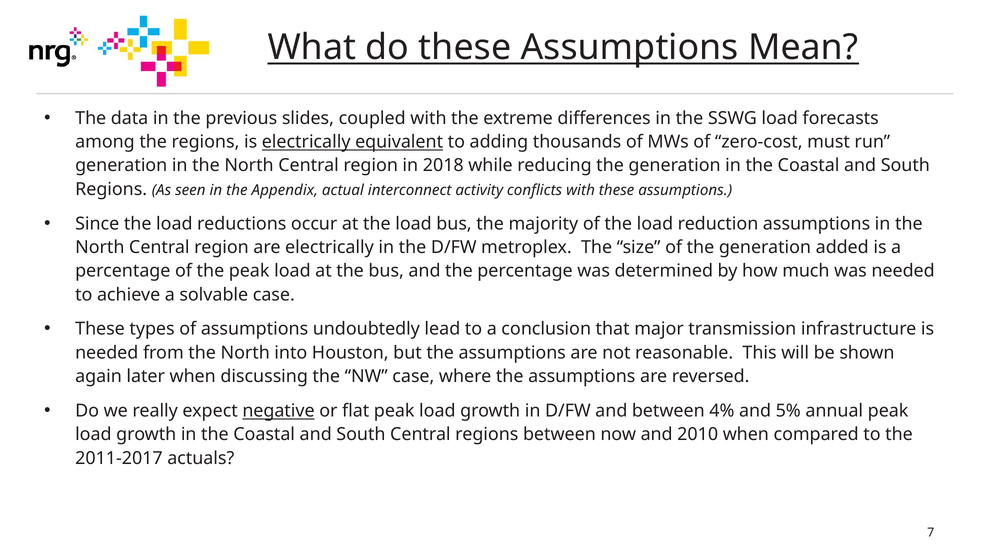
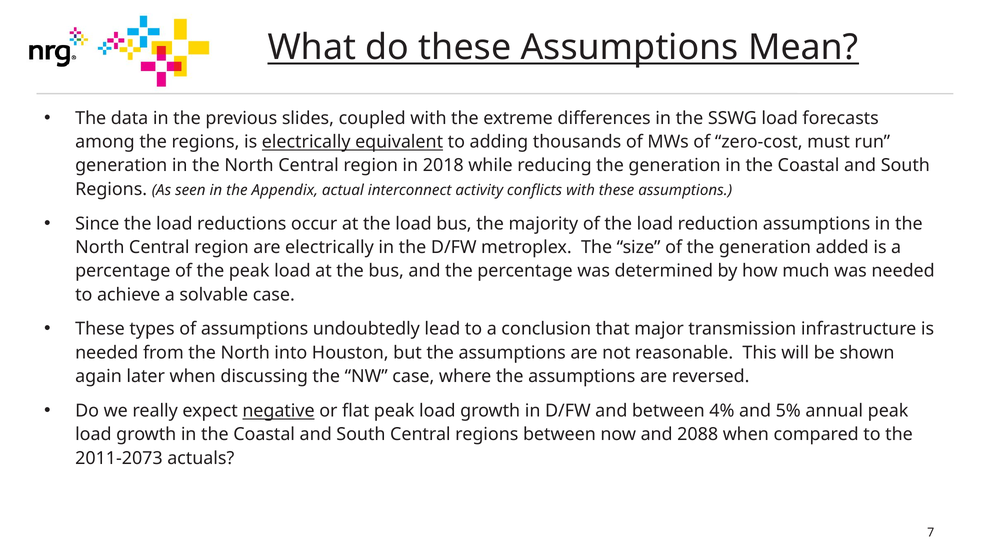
2010: 2010 -> 2088
2011-2017: 2011-2017 -> 2011-2073
